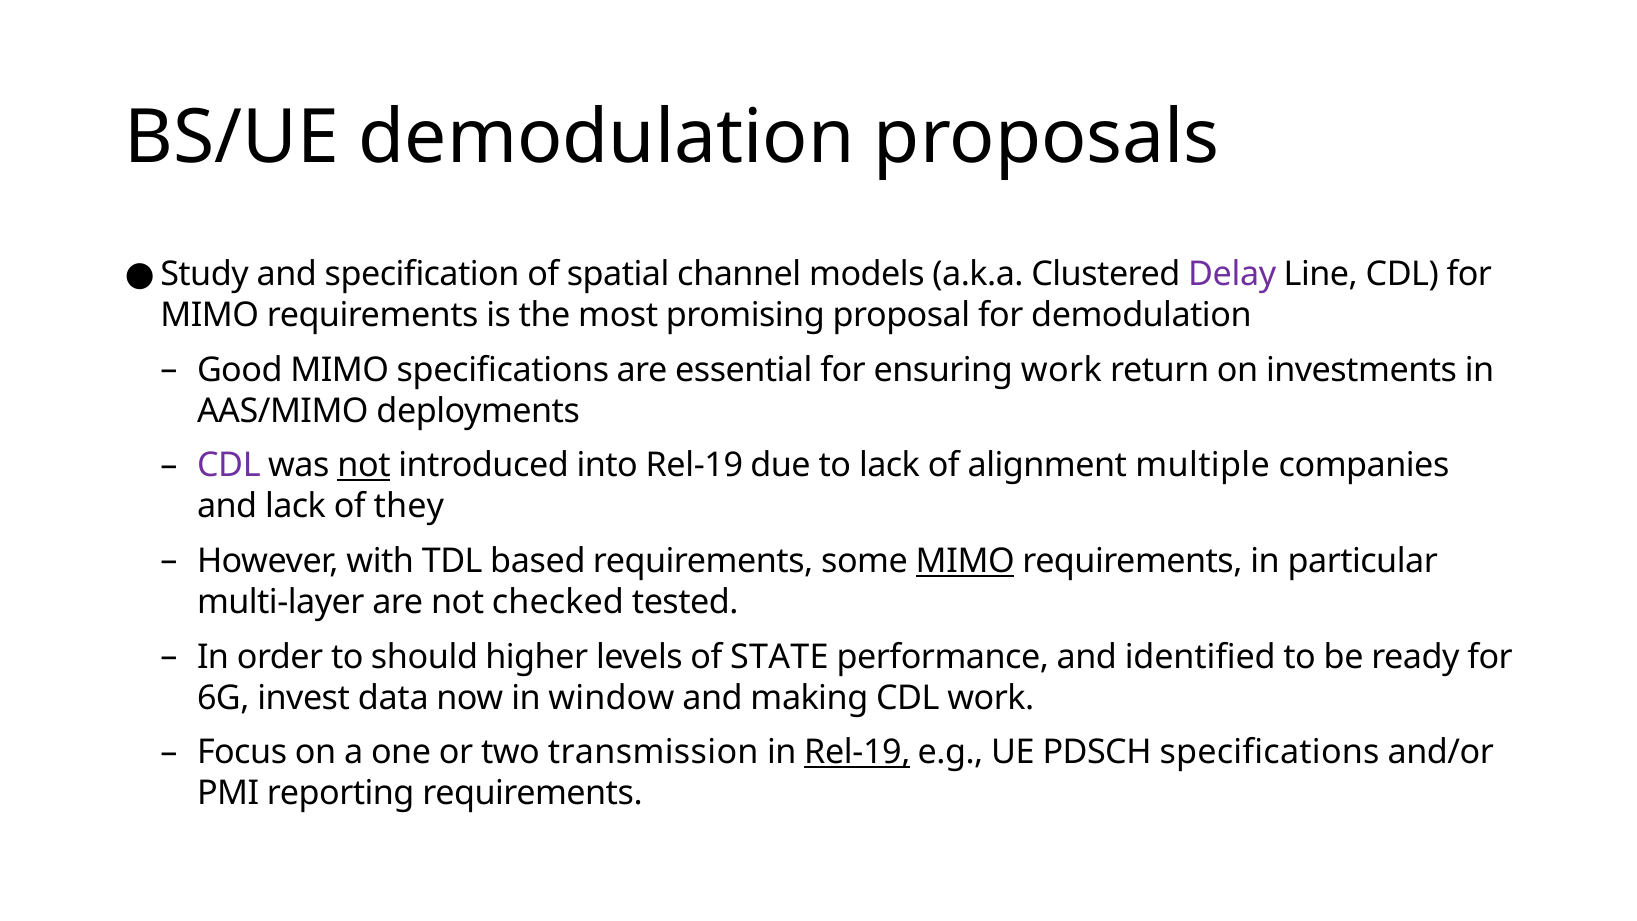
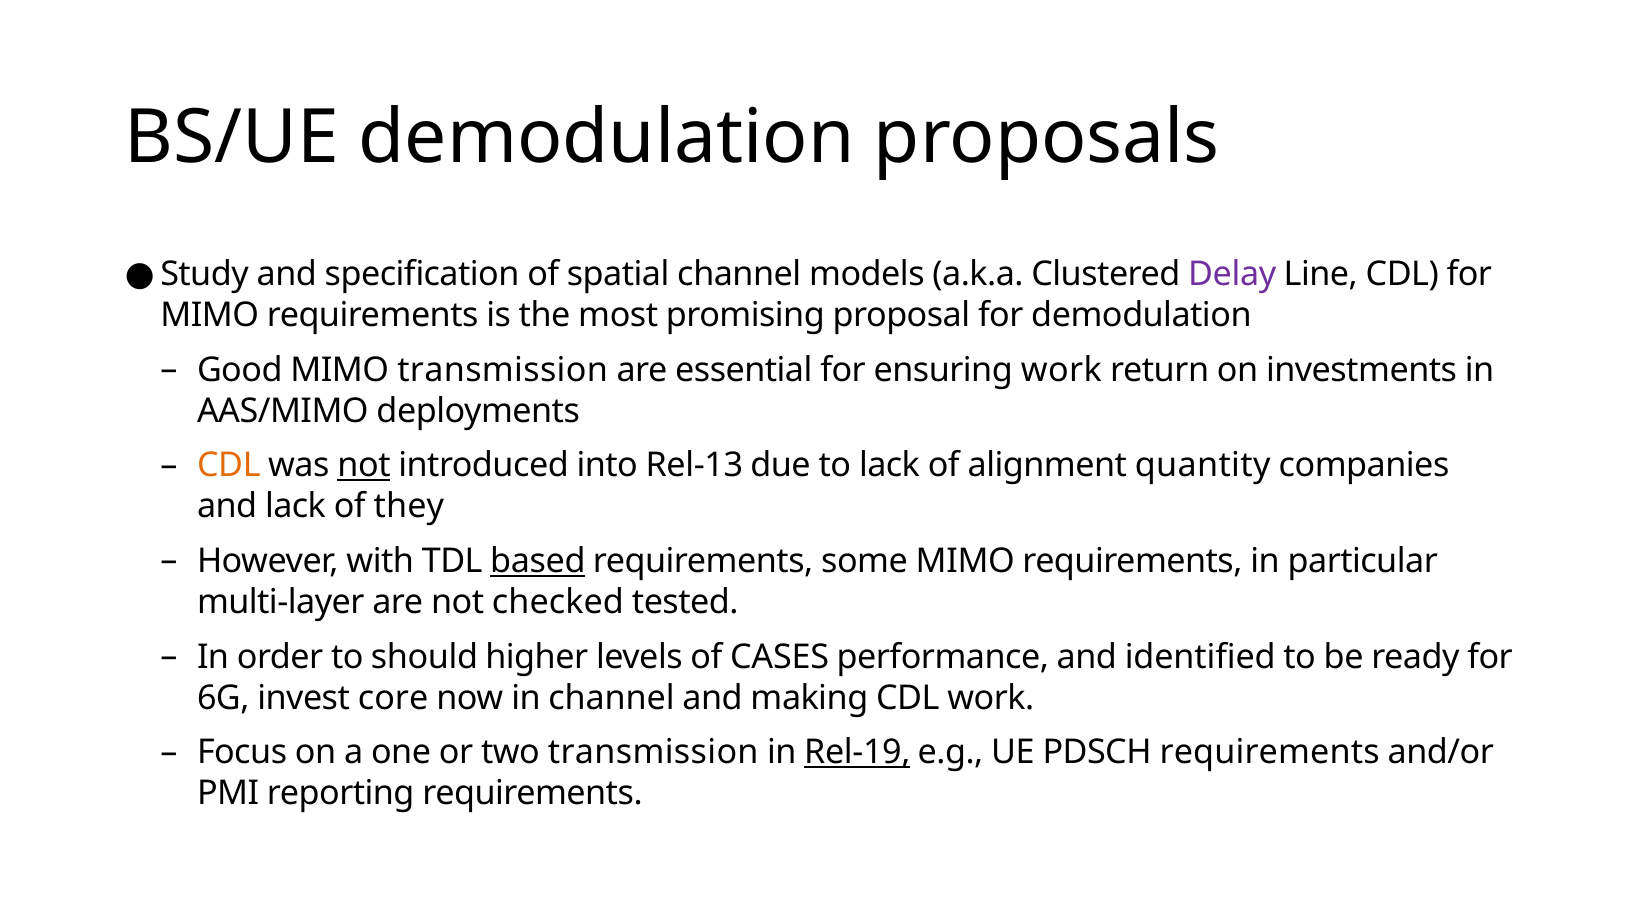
MIMO specifications: specifications -> transmission
CDL at (229, 465) colour: purple -> orange
into Rel-19: Rel-19 -> Rel-13
multiple: multiple -> quantity
based underline: none -> present
MIMO at (965, 561) underline: present -> none
STATE: STATE -> CASES
data: data -> core
in window: window -> channel
PDSCH specifications: specifications -> requirements
